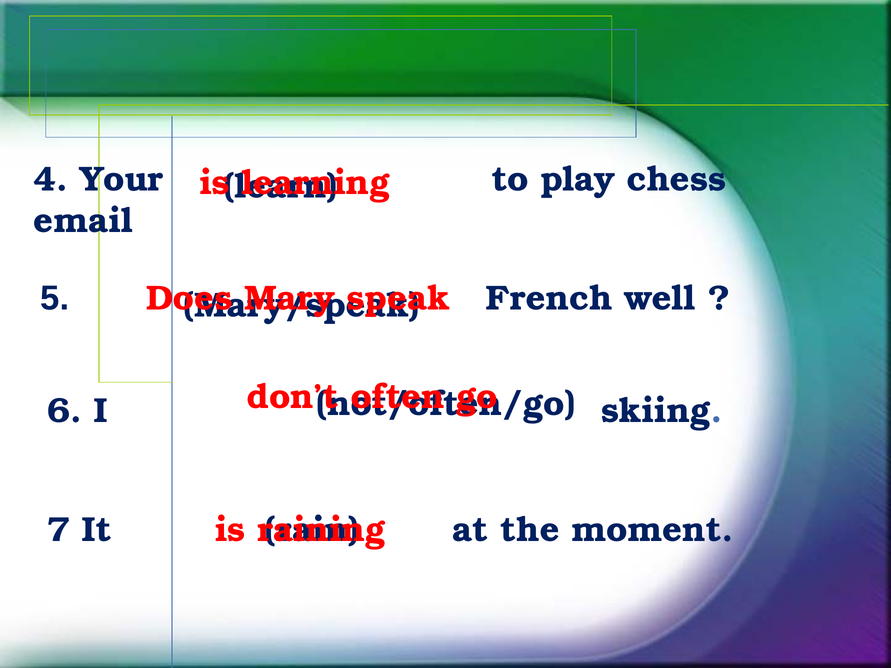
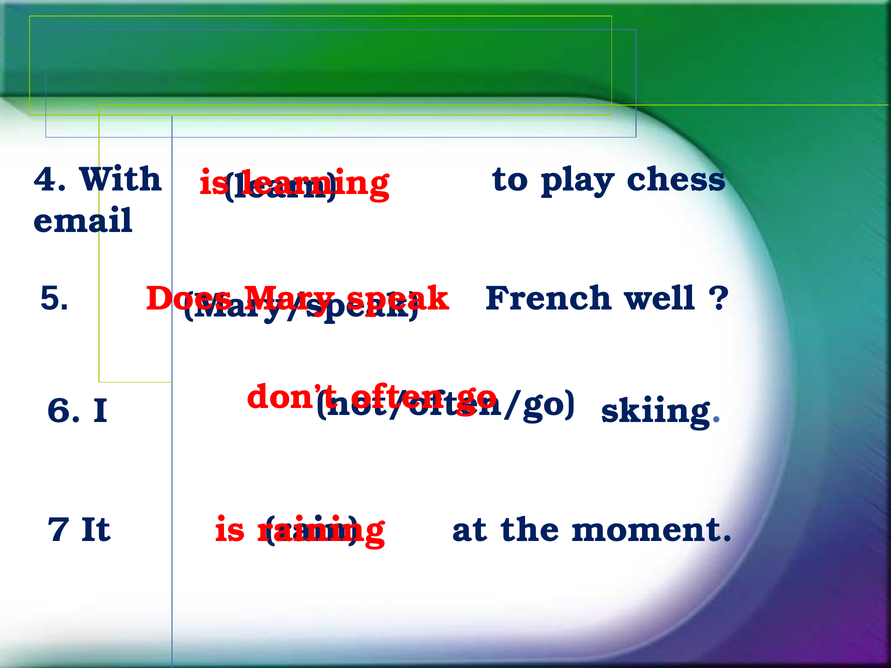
Your: Your -> With
